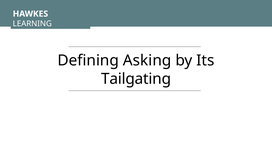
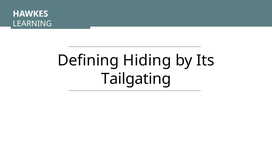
Asking: Asking -> Hiding
